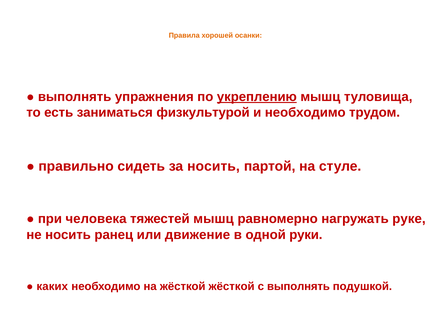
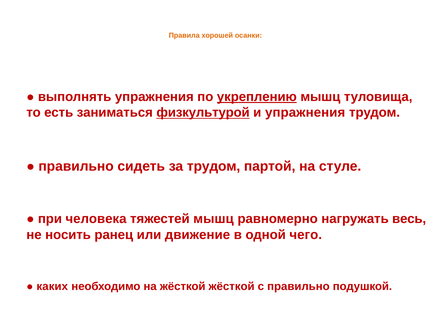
физкультурой underline: none -> present
и необходимо: необходимо -> упражнения
за носить: носить -> трудом
руке: руке -> весь
руки: руки -> чего
с выполнять: выполнять -> правильно
